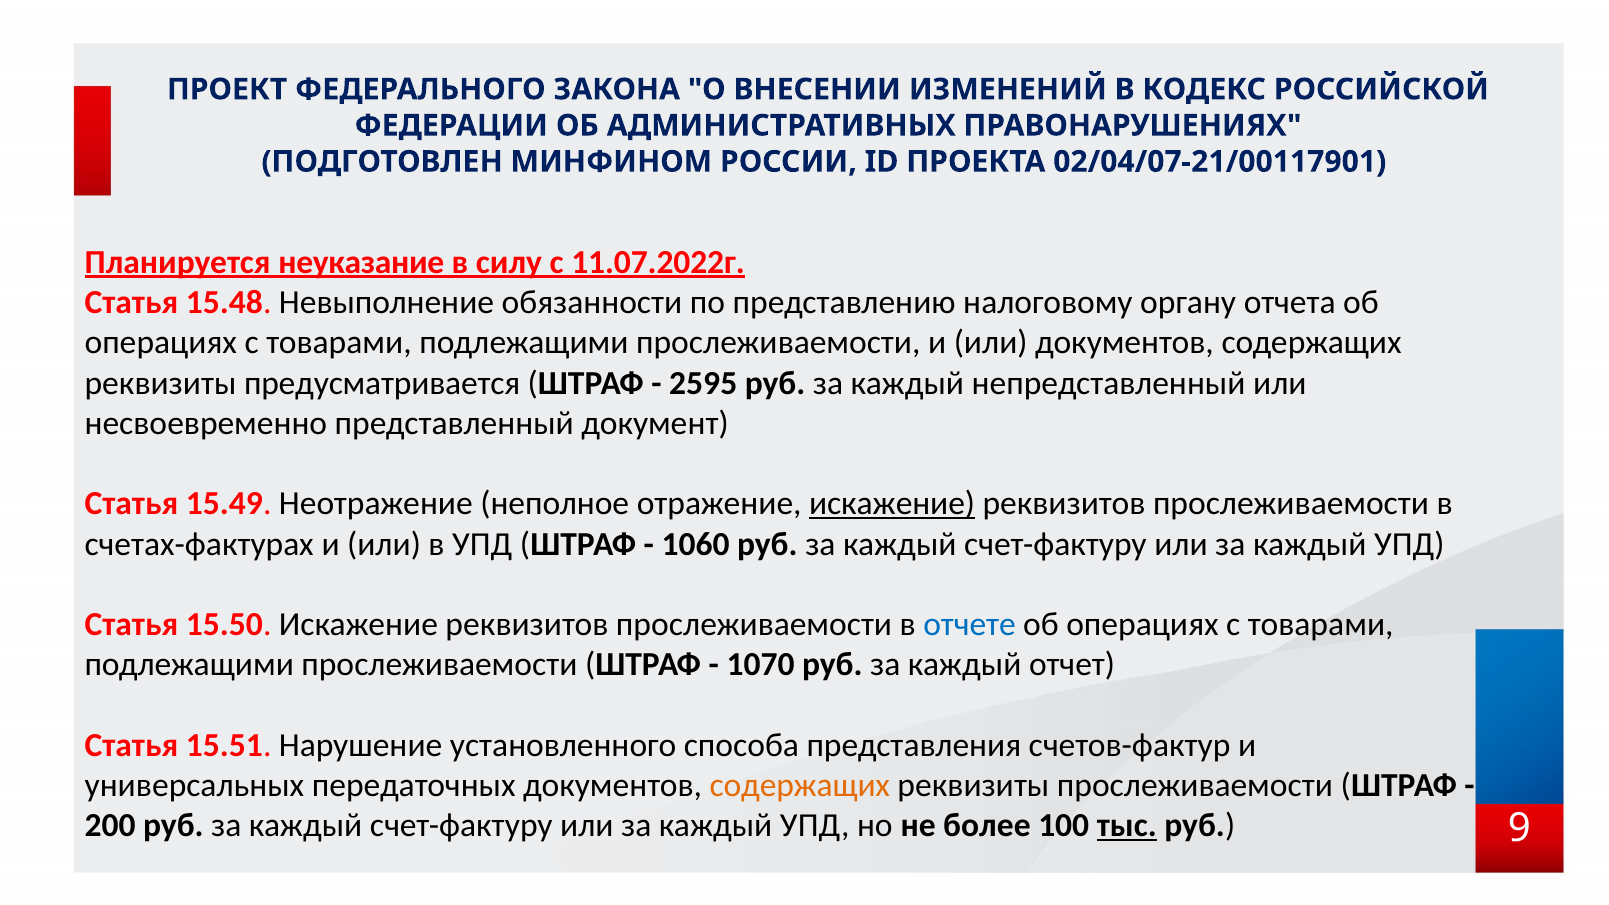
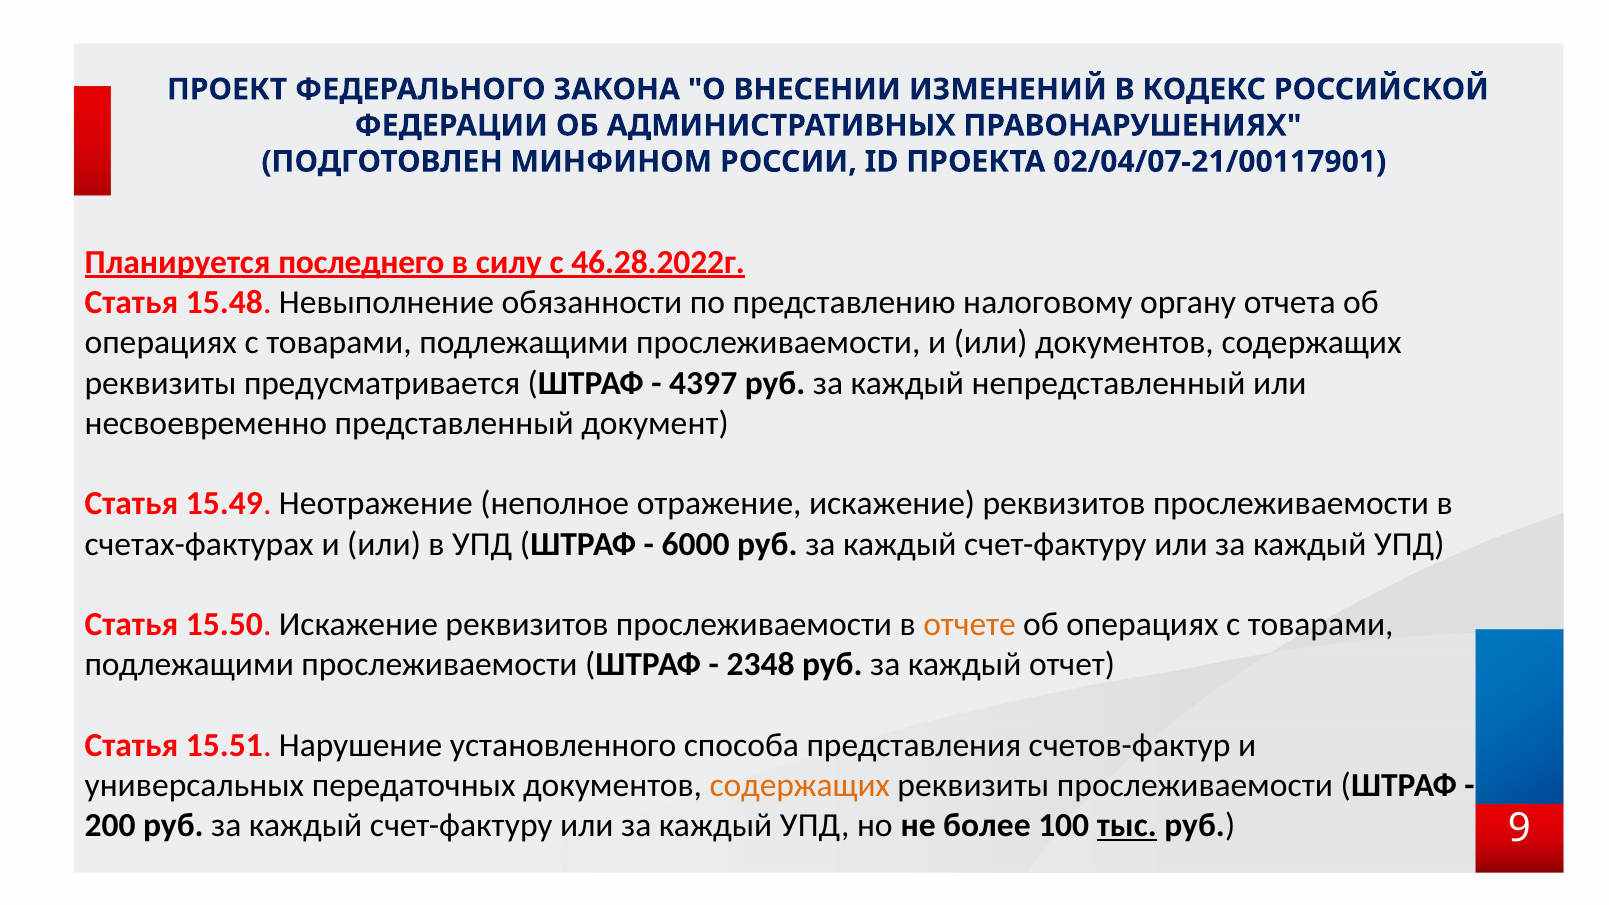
неуказание: неуказание -> последнего
11.07.2022г: 11.07.2022г -> 46.28.2022г
2595: 2595 -> 4397
искажение at (892, 504) underline: present -> none
1060: 1060 -> 6000
отчете colour: blue -> orange
1070: 1070 -> 2348
